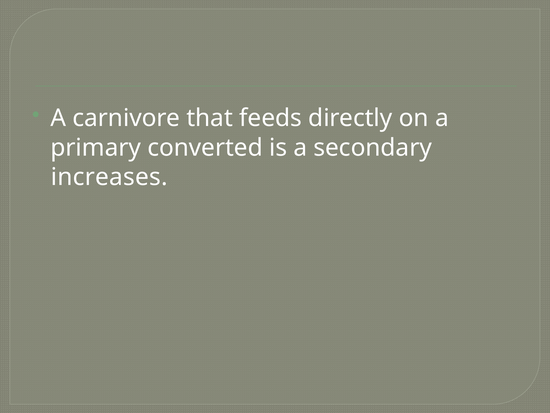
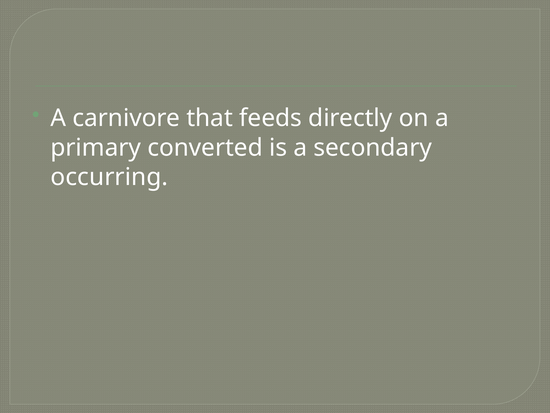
increases: increases -> occurring
